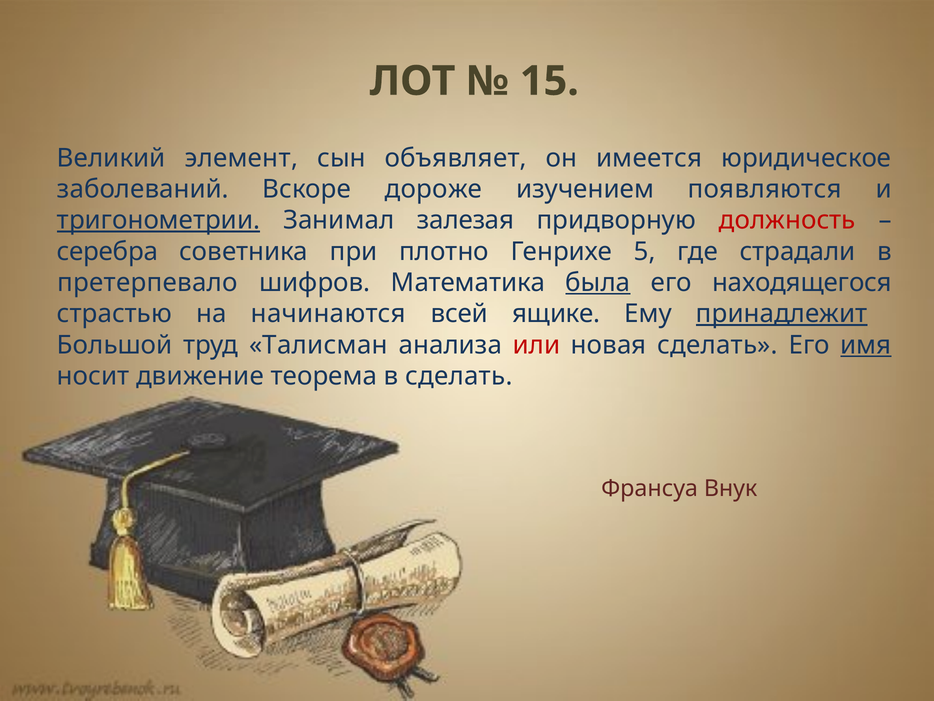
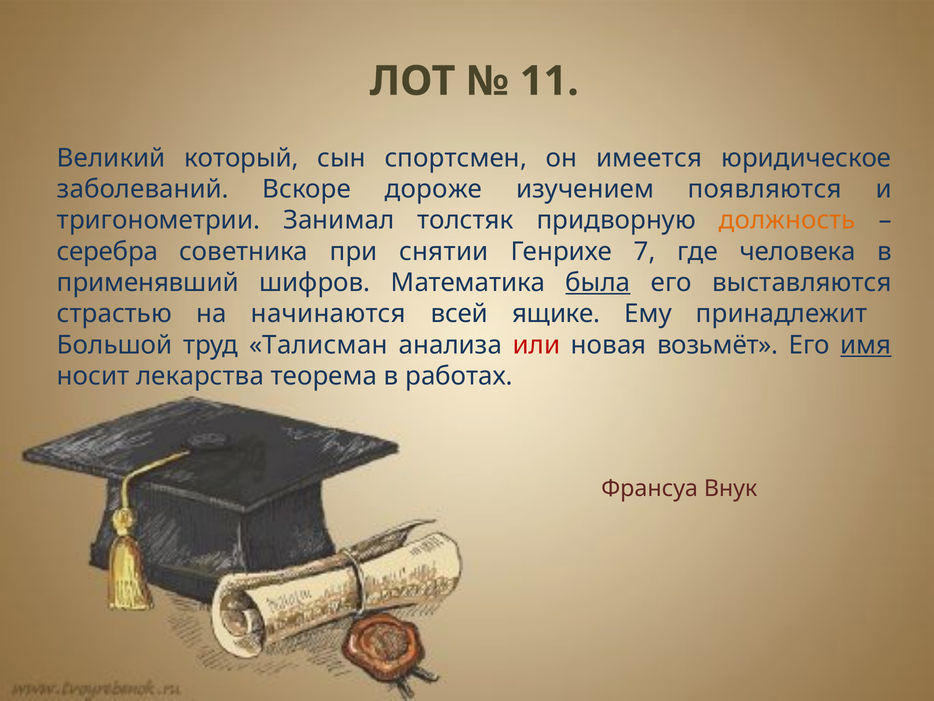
15: 15 -> 11
элемент: элемент -> который
объявляет: объявляет -> спортсмен
тригонометрии underline: present -> none
залезая: залезая -> толстяк
должность colour: red -> orange
плотно: плотно -> снятии
5: 5 -> 7
страдали: страдали -> человека
претерпевало: претерпевало -> применявший
находящегося: находящегося -> выставляются
принадлежит underline: present -> none
новая сделать: сделать -> возьмёт
движение: движение -> лекарства
в сделать: сделать -> работах
